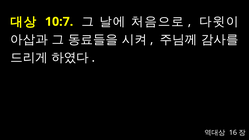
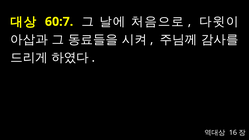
10:7: 10:7 -> 60:7
